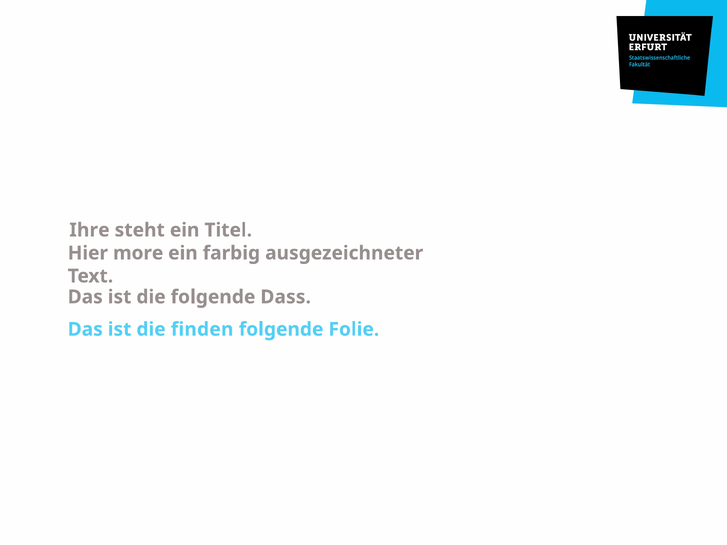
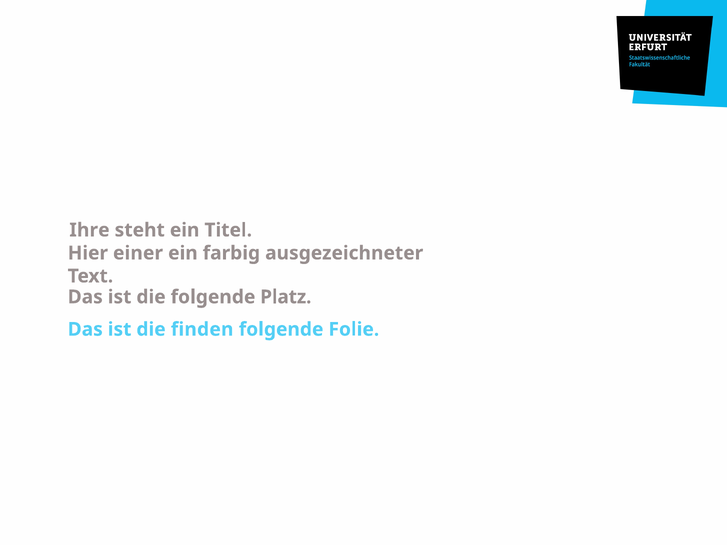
more: more -> einer
Dass: Dass -> Platz
